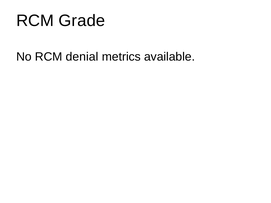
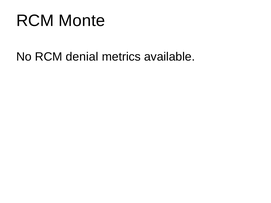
Grade: Grade -> Monte
